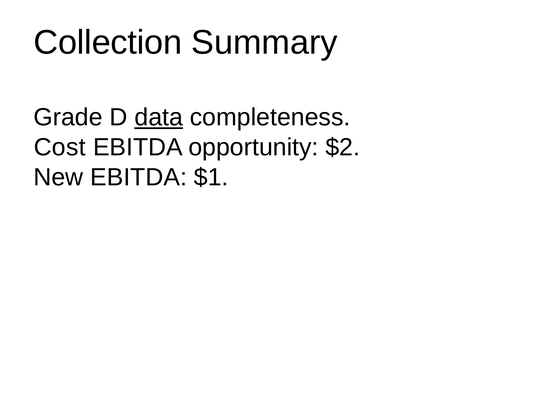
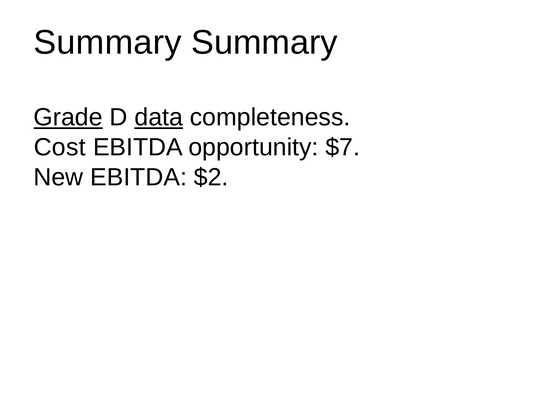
Collection at (108, 43): Collection -> Summary
Grade underline: none -> present
$2: $2 -> $7
$1: $1 -> $2
